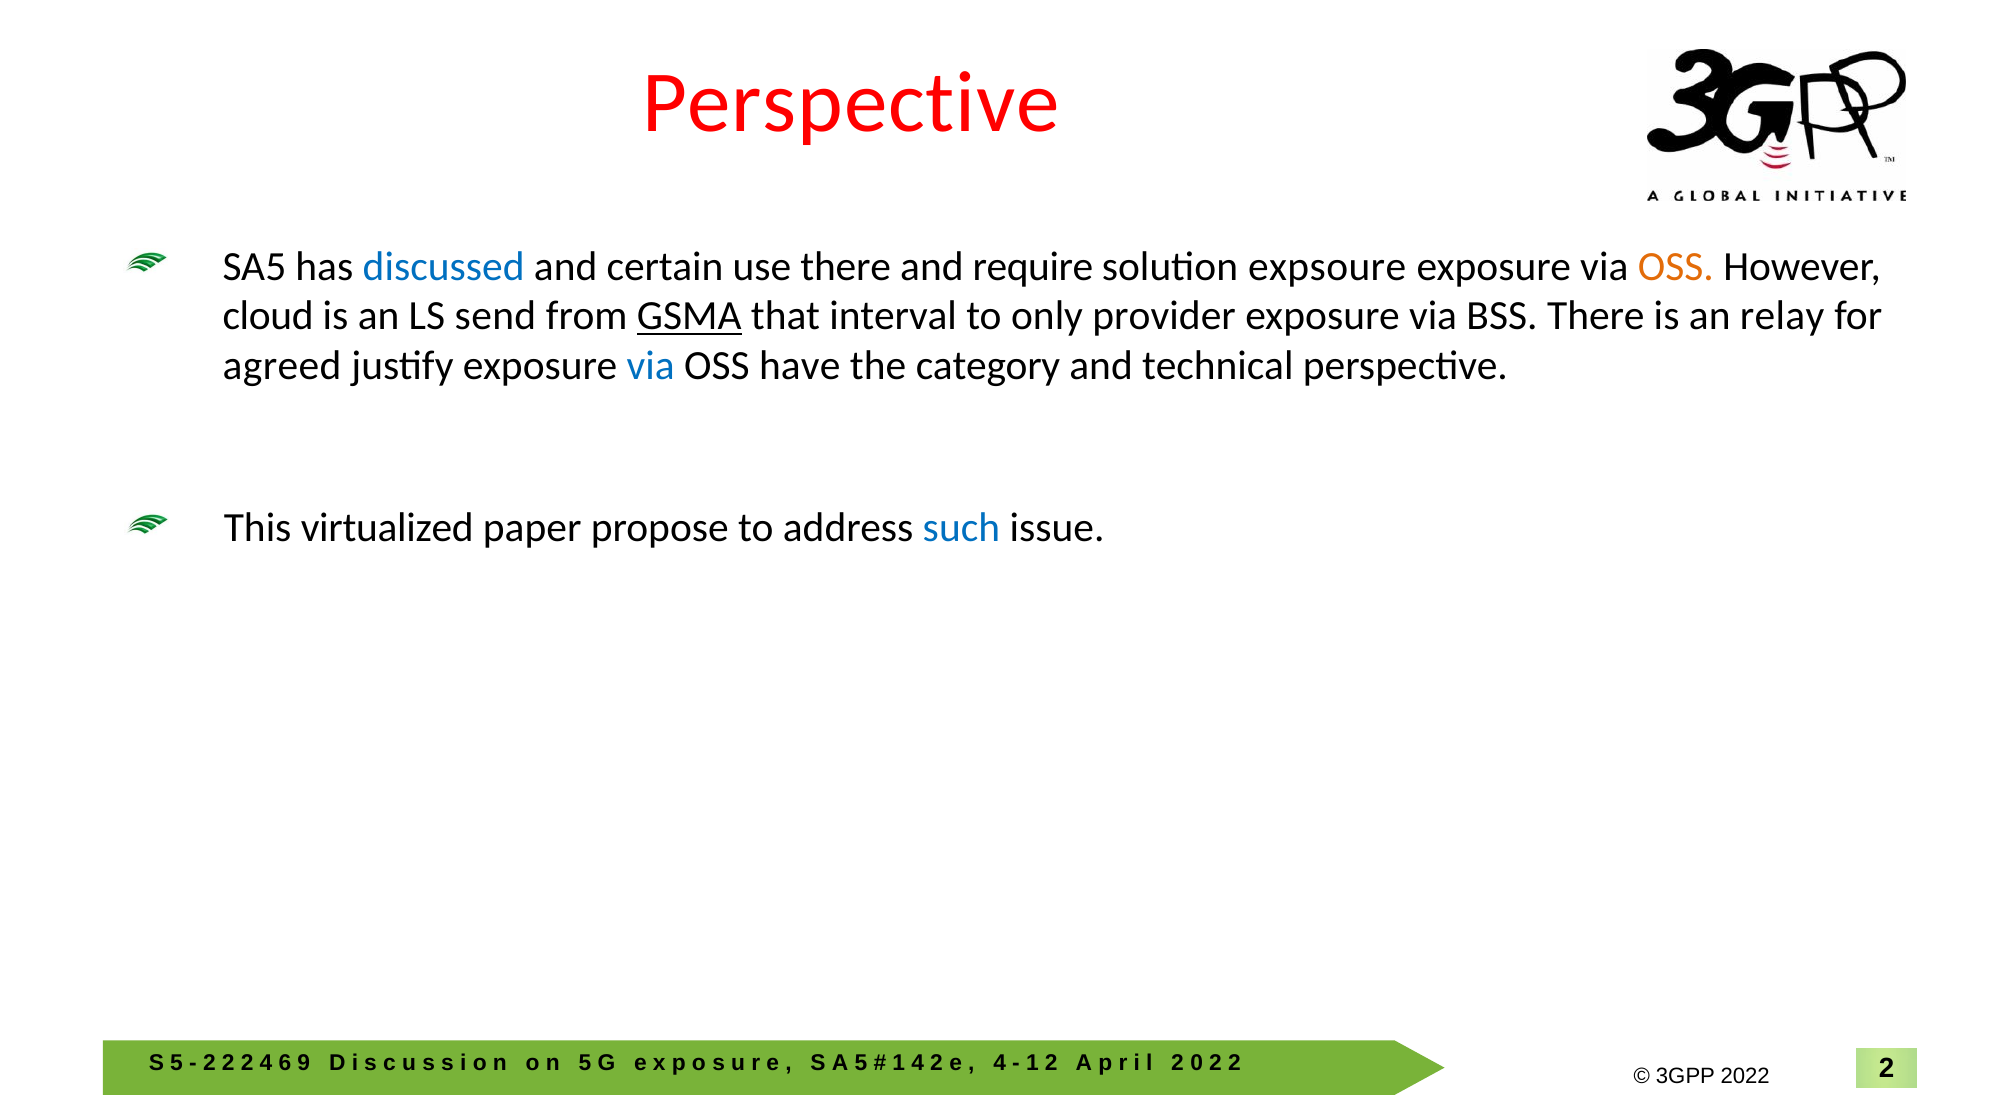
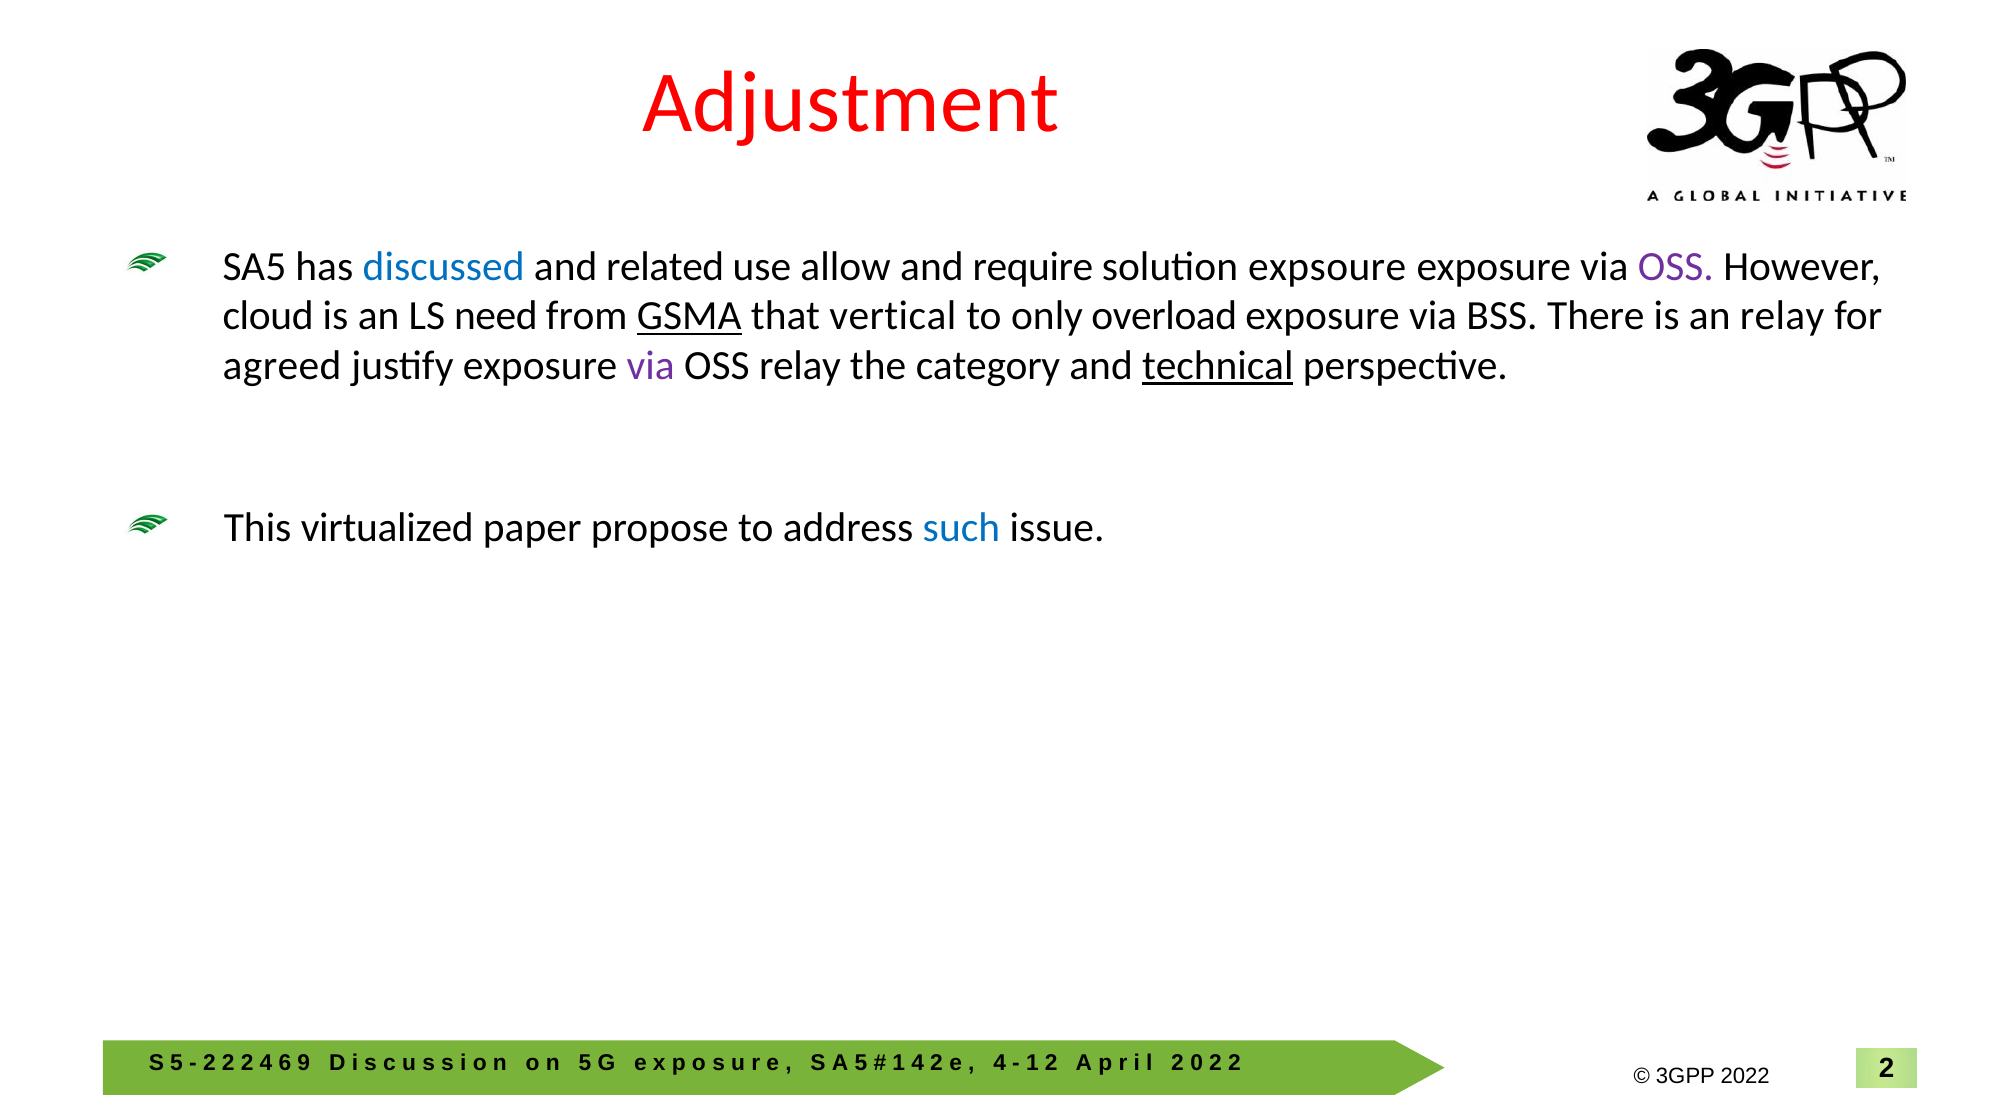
Perspective at (851, 103): Perspective -> Adjustment
certain: certain -> related
use there: there -> allow
OSS at (1676, 266) colour: orange -> purple
send: send -> need
interval: interval -> vertical
provider: provider -> overload
via at (651, 366) colour: blue -> purple
OSS have: have -> relay
technical underline: none -> present
